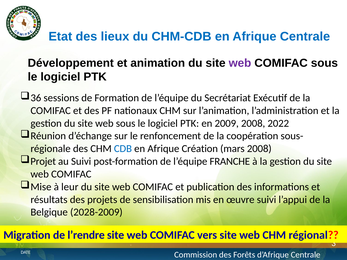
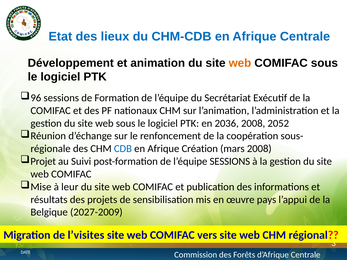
web at (240, 63) colour: purple -> orange
36: 36 -> 96
2009: 2009 -> 2036
2022: 2022 -> 2052
l’équipe FRANCHE: FRANCHE -> SESSIONS
œuvre suivi: suivi -> pays
2028-2009: 2028-2009 -> 2027-2009
l’rendre: l’rendre -> l’visites
